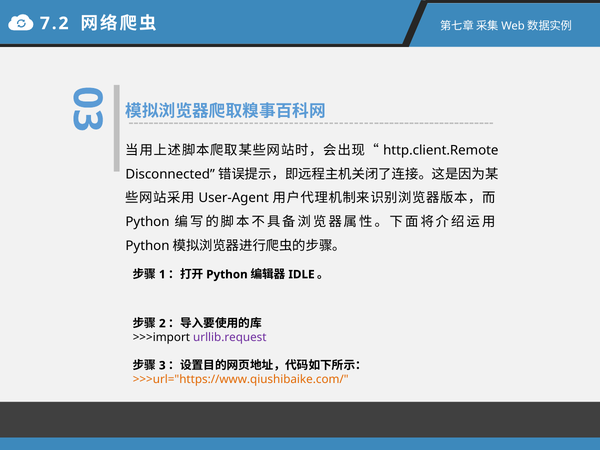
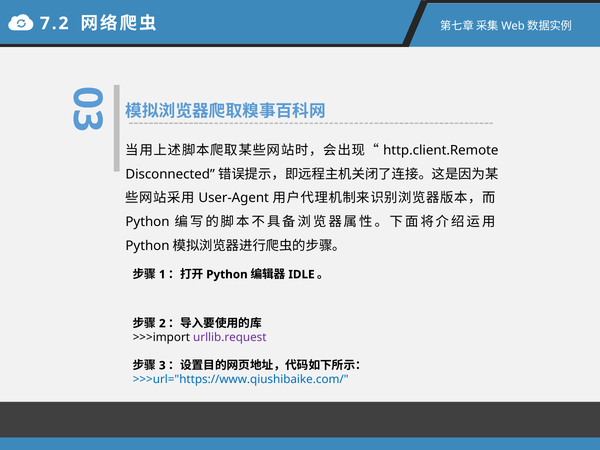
>>>url="https://www.qiushibaike.com/ colour: orange -> blue
